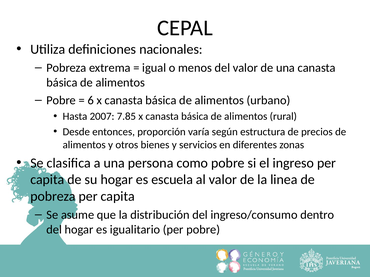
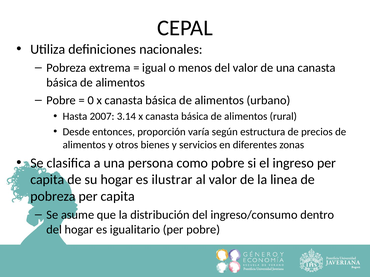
6: 6 -> 0
7.85: 7.85 -> 3.14
escuela: escuela -> ilustrar
